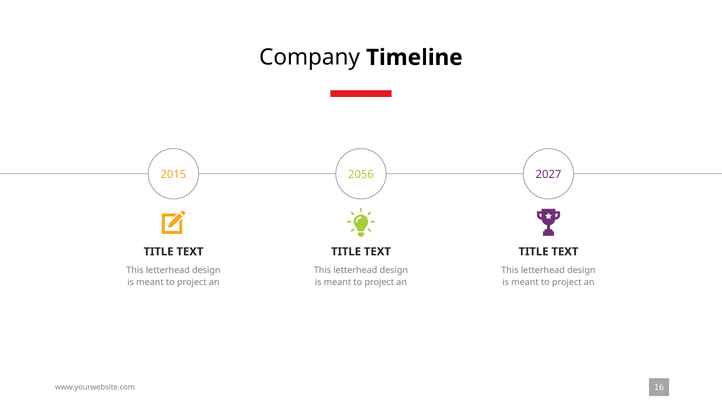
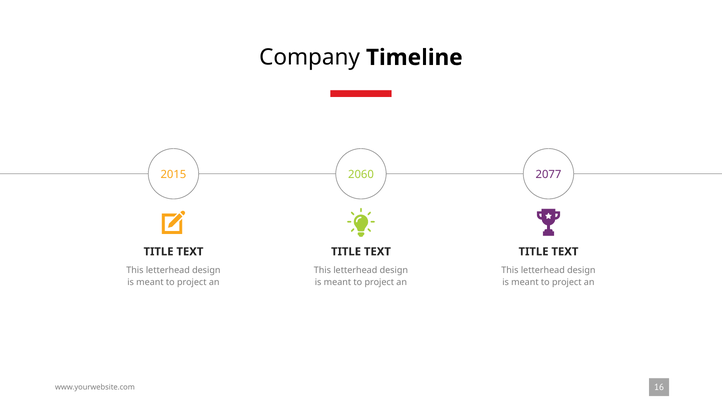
2056: 2056 -> 2060
2027: 2027 -> 2077
